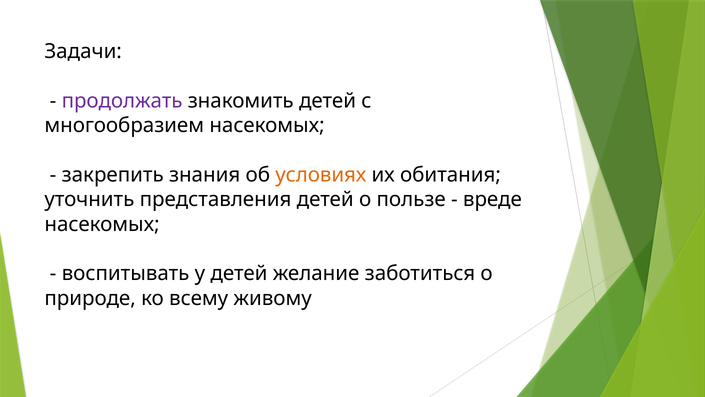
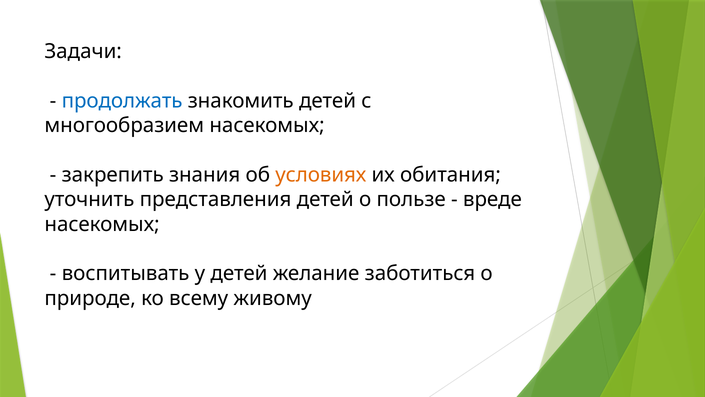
продолжать colour: purple -> blue
